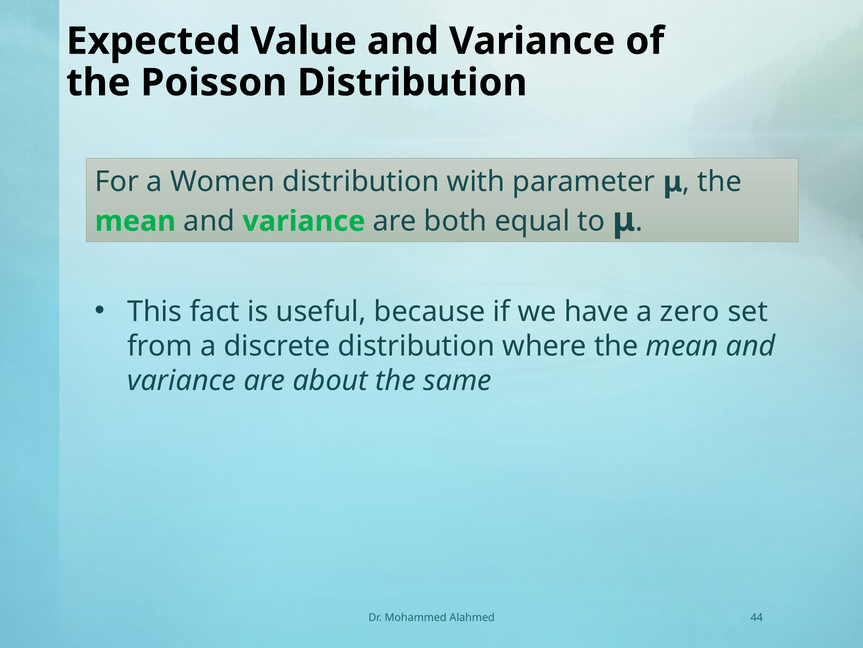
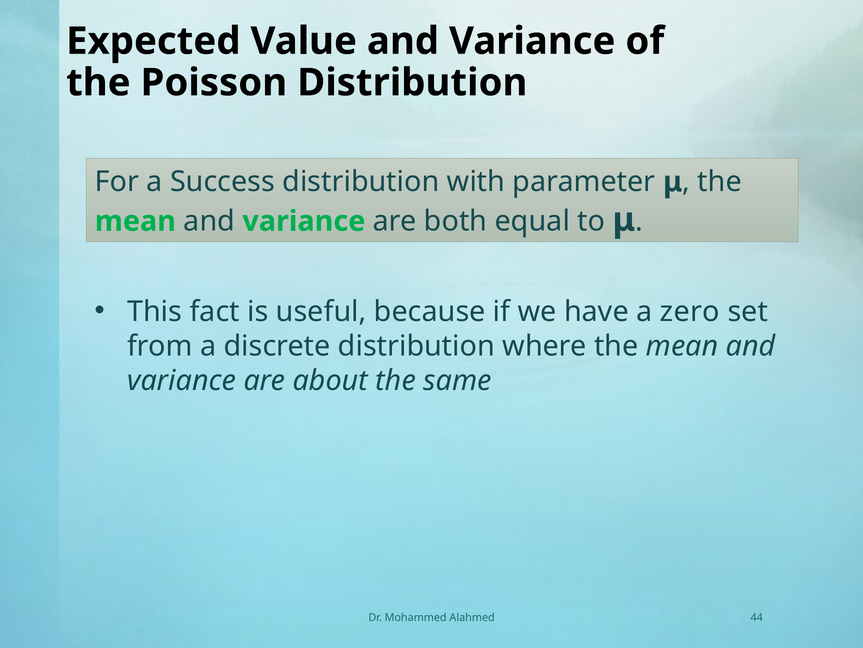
Women: Women -> Success
